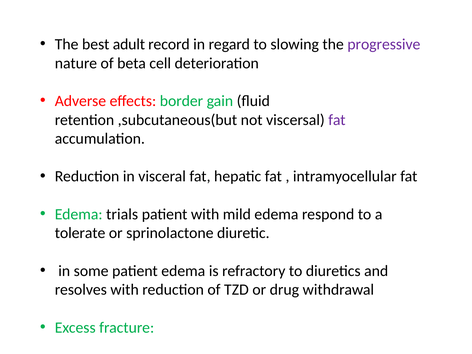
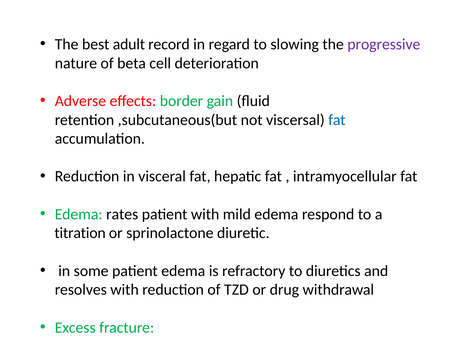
fat at (337, 120) colour: purple -> blue
trials: trials -> rates
tolerate: tolerate -> titration
